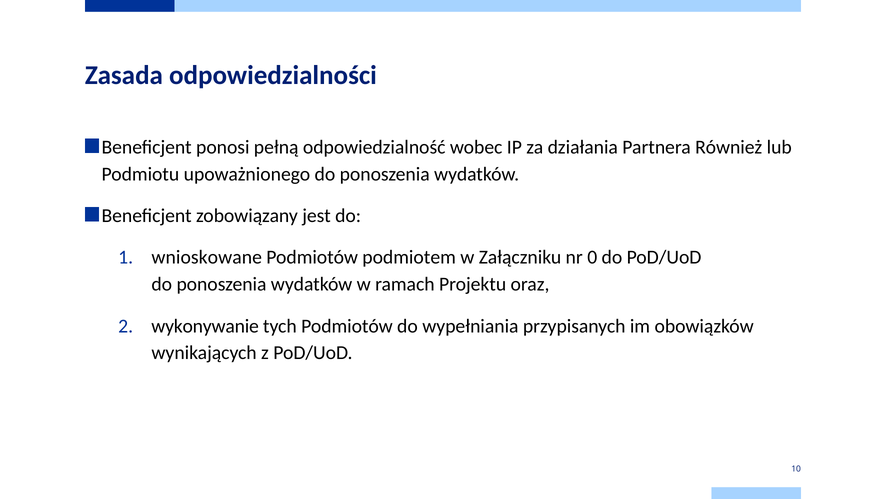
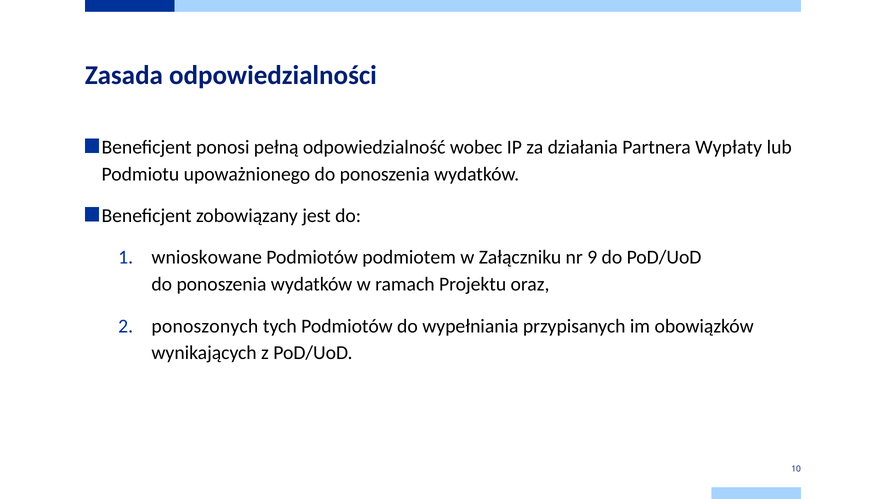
Również: Również -> Wypłaty
0: 0 -> 9
wykonywanie: wykonywanie -> ponoszonych
